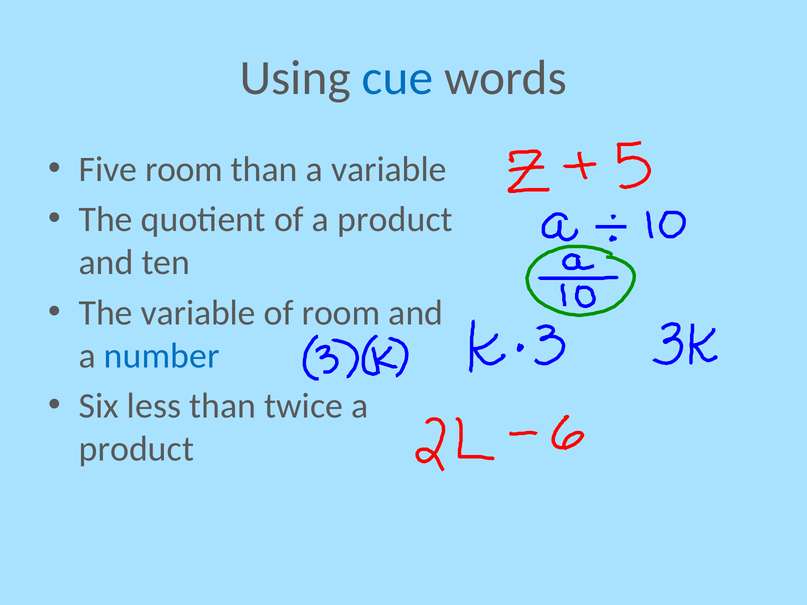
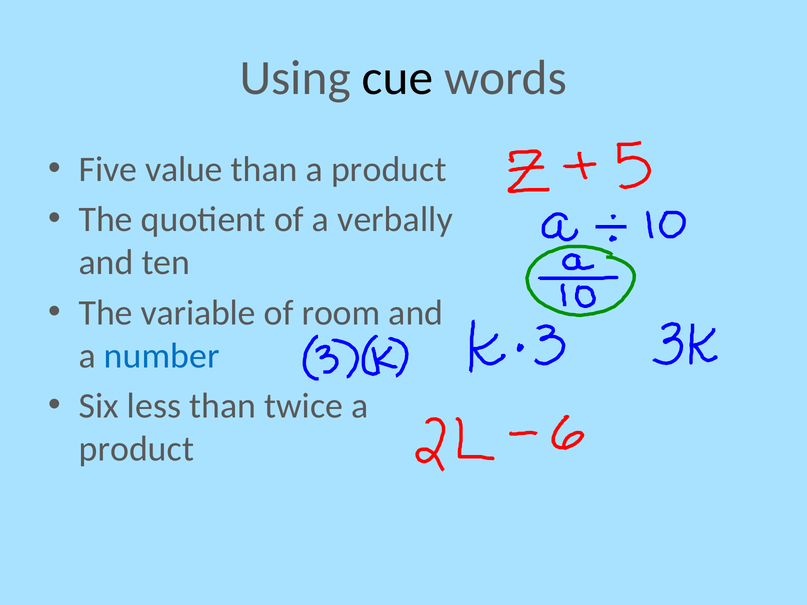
cue colour: blue -> black
Five room: room -> value
than a variable: variable -> product
of a product: product -> verbally
